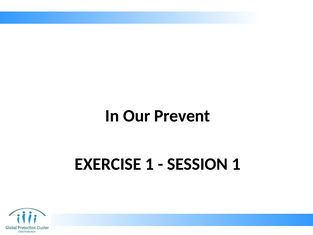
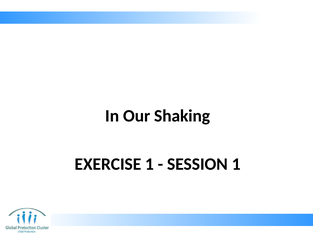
Prevent: Prevent -> Shaking
